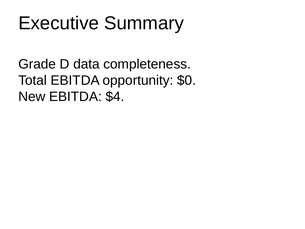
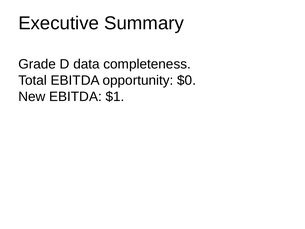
$4: $4 -> $1
